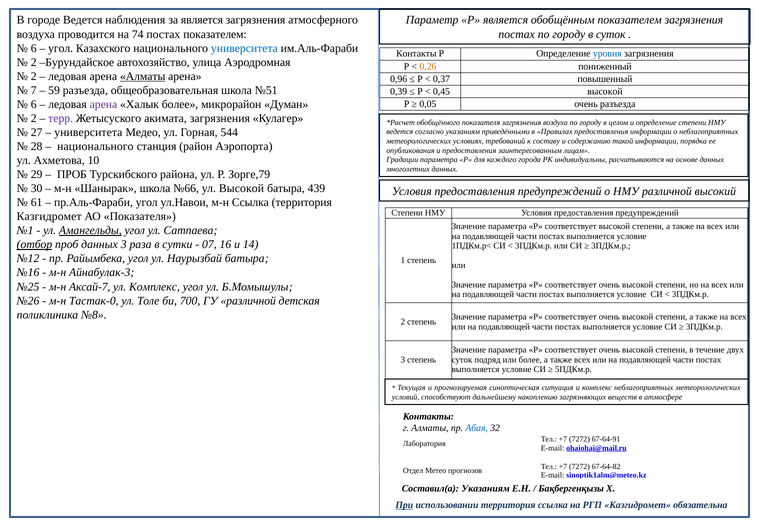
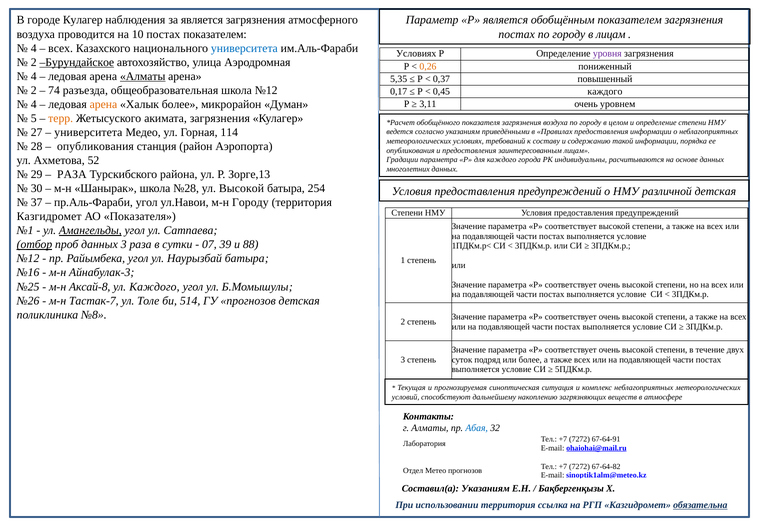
городе Ведется: Ведется -> Кулагер
74: 74 -> 10
в суток: суток -> лицам
6 at (34, 48): 6 -> 4
угол at (61, 48): угол -> всех
Контакты at (416, 54): Контакты -> Условиях
уровня colour: blue -> purple
Бурундайское underline: none -> present
2 at (34, 76): 2 -> 4
0,96: 0,96 -> 5,35
7 at (34, 90): 7 -> 2
59: 59 -> 74
школа №51: №51 -> №12
0,39: 0,39 -> 0,17
0,45 высокой: высокой -> каждого
6 at (34, 104): 6 -> 4
арена at (103, 104) colour: purple -> orange
0,05: 0,05 -> 3,11
очень разъезда: разъезда -> уровнем
2 at (34, 118): 2 -> 5
терр colour: purple -> orange
544: 544 -> 114
национального at (95, 146): национального -> опубликования
10: 10 -> 52
ПРОБ at (72, 174): ПРОБ -> РАЗА
Зорге,79: Зорге,79 -> Зорге,13
№66: №66 -> №28
439: 439 -> 254
различной высокий: высокий -> детская
61: 61 -> 37
м-н Ссылка: Ссылка -> Городу
16: 16 -> 39
14: 14 -> 88
Аксай-7: Аксай-7 -> Аксай-8
ул Комплекс: Комплекс -> Каждого
Тастак-0: Тастак-0 -> Тастак-7
700: 700 -> 514
ГУ различной: различной -> прогнозов
При underline: present -> none
обязательна underline: none -> present
